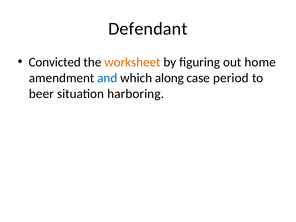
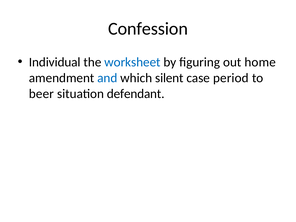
Defendant: Defendant -> Confession
Convicted: Convicted -> Individual
worksheet colour: orange -> blue
along: along -> silent
harboring: harboring -> defendant
